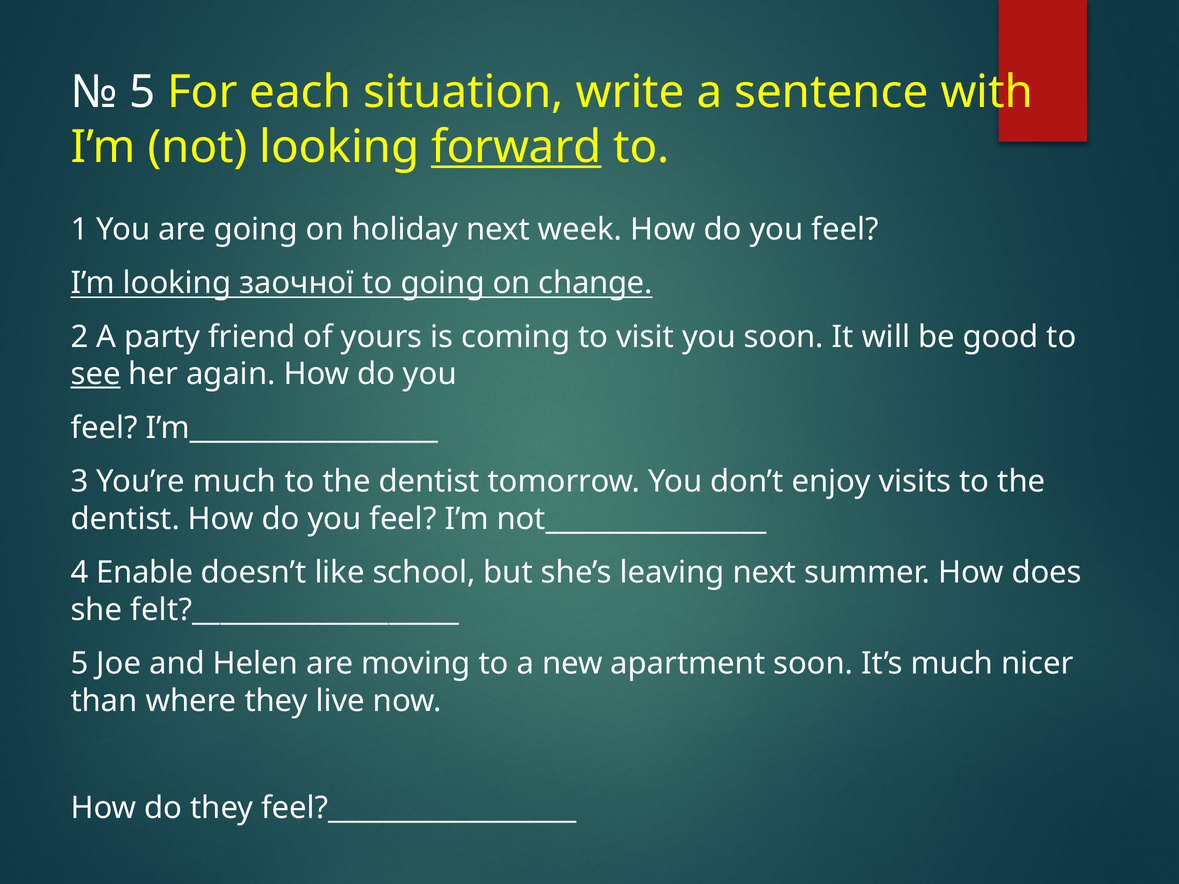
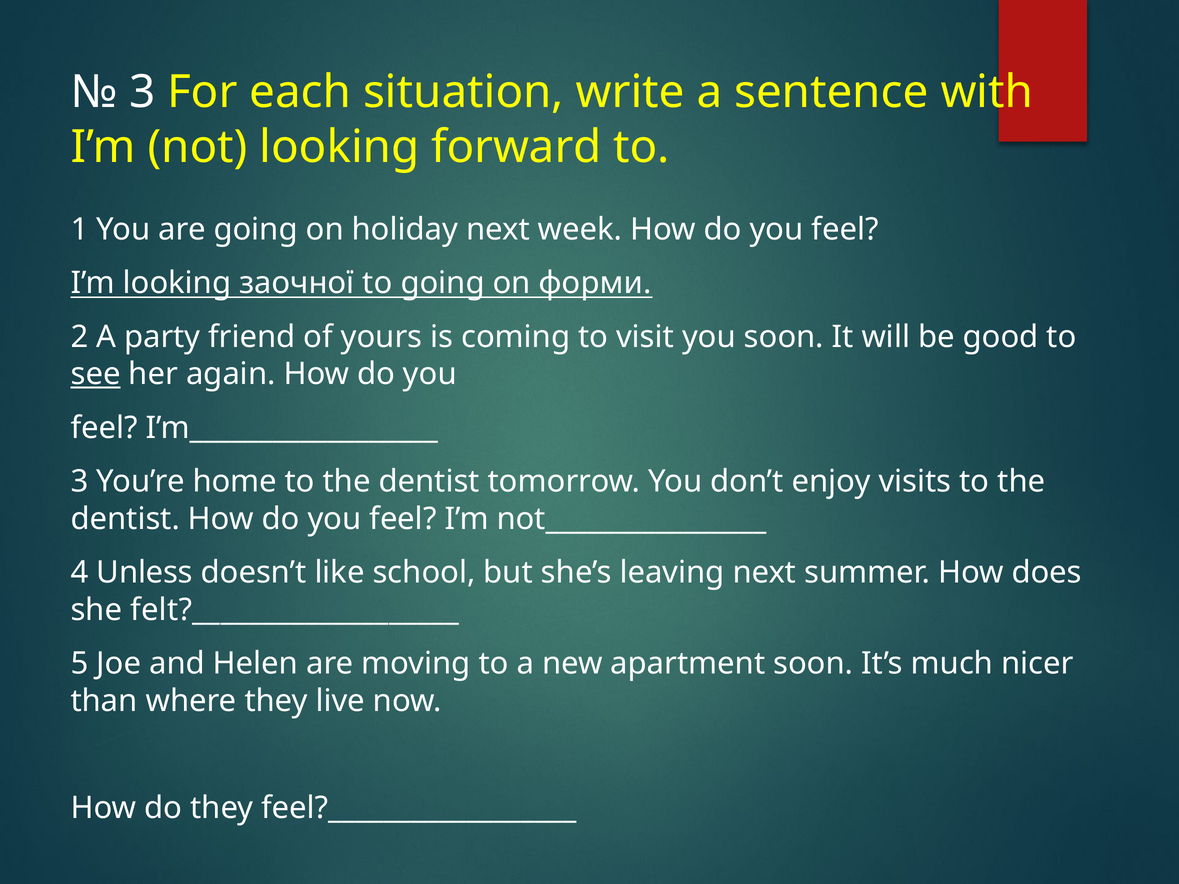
5 at (142, 92): 5 -> 3
forward underline: present -> none
change: change -> форми
You’re much: much -> home
Enable: Enable -> Unless
